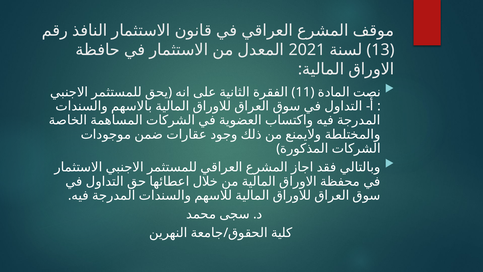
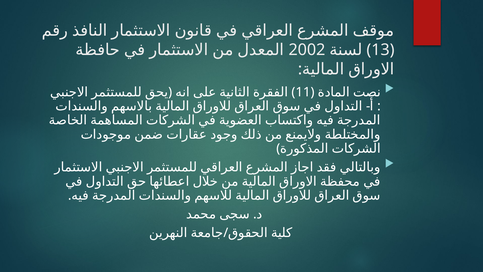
2021: 2021 -> 2002
